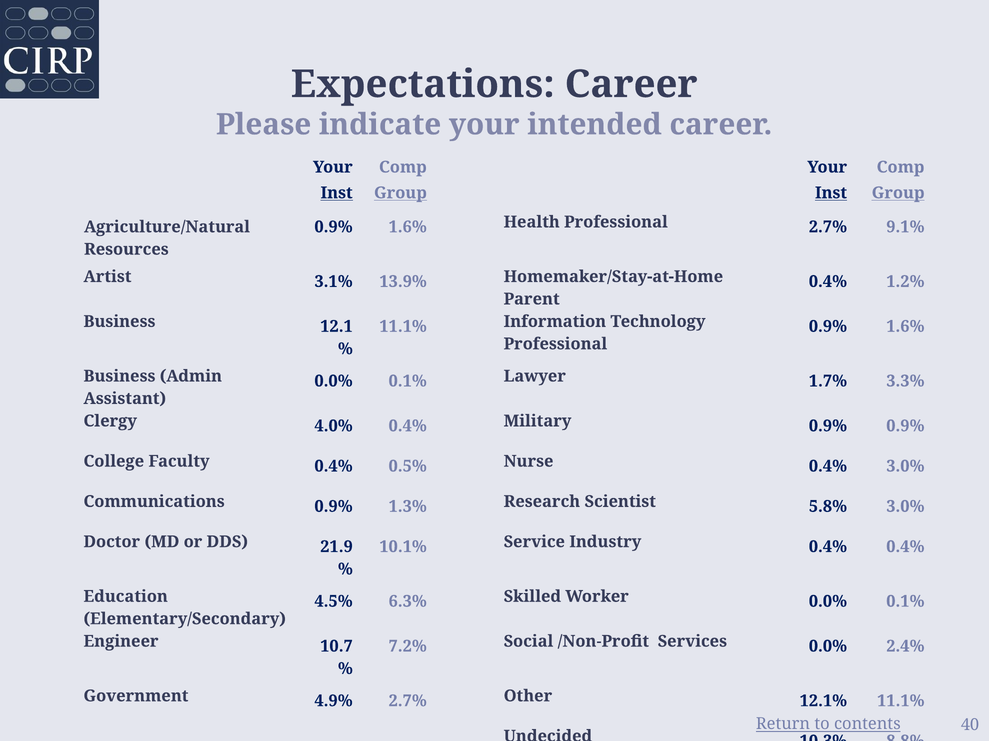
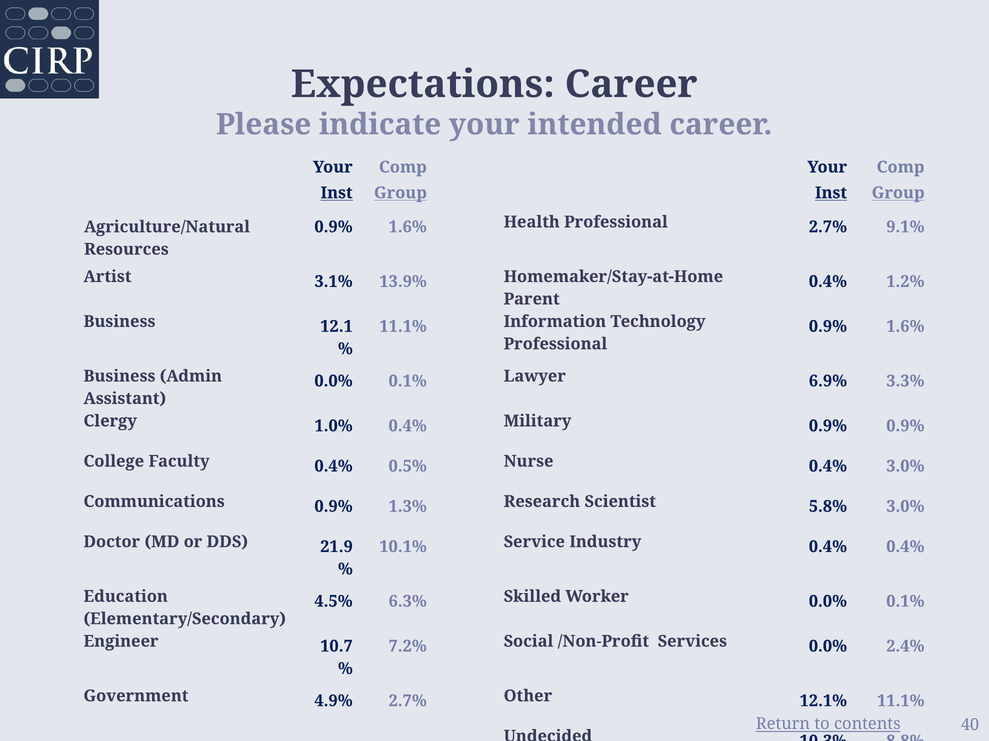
1.7%: 1.7% -> 6.9%
4.0%: 4.0% -> 1.0%
